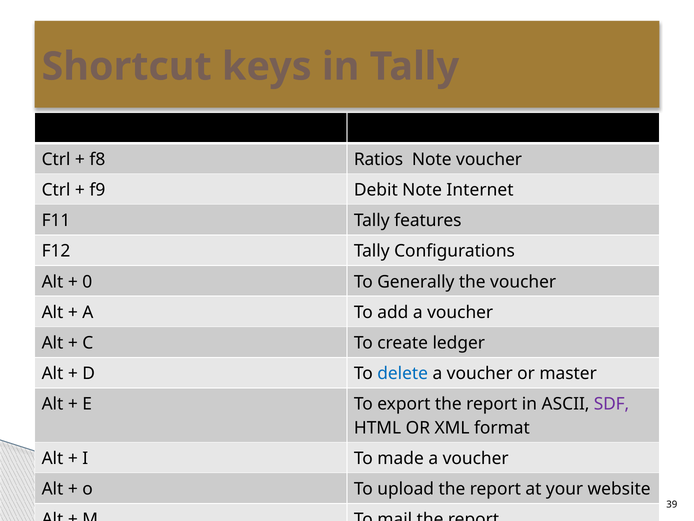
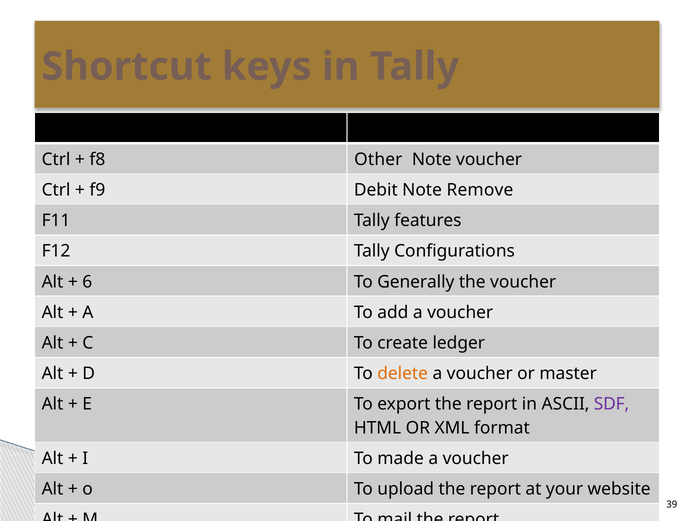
Ratios: Ratios -> Other
Internet: Internet -> Remove
0: 0 -> 6
delete colour: blue -> orange
